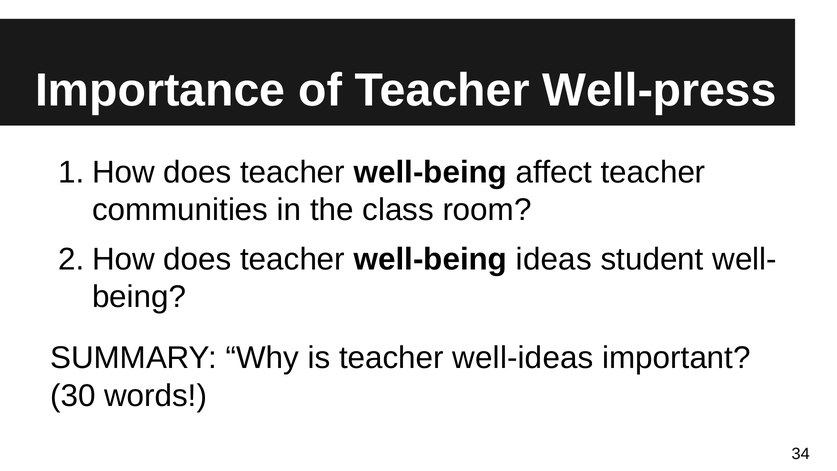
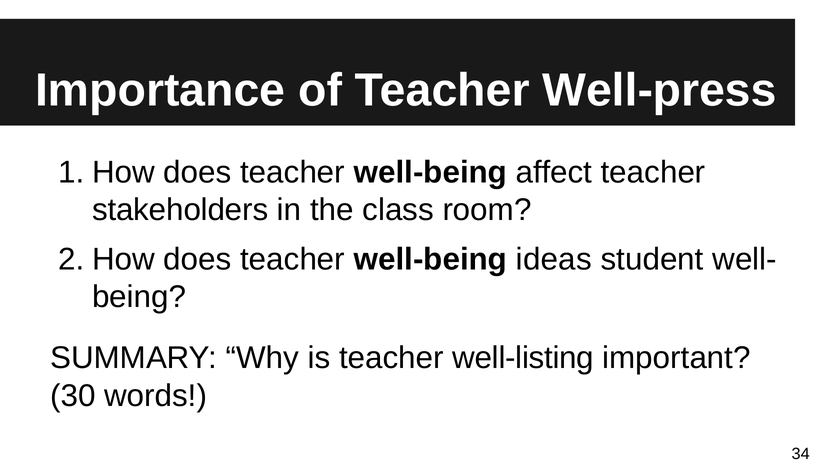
communities: communities -> stakeholders
well-ideas: well-ideas -> well-listing
